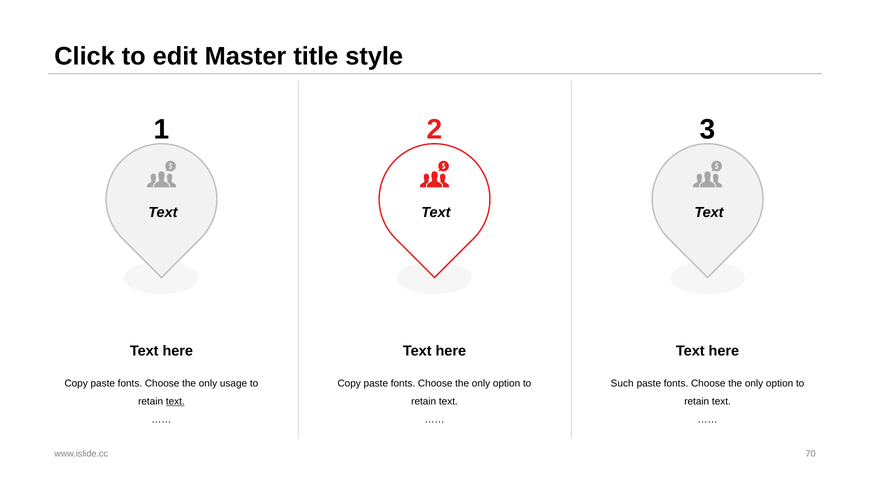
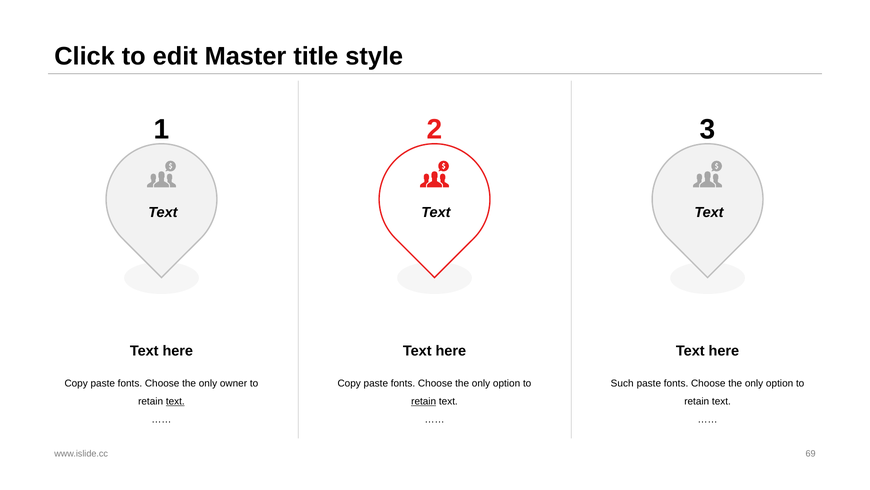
usage: usage -> owner
retain at (424, 401) underline: none -> present
70: 70 -> 69
